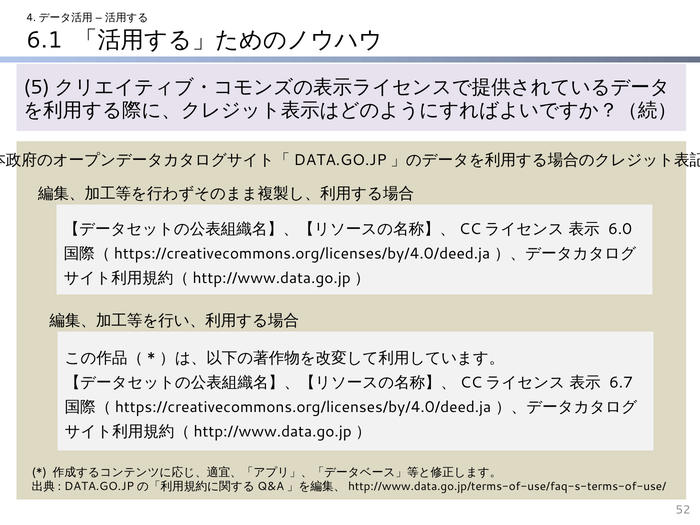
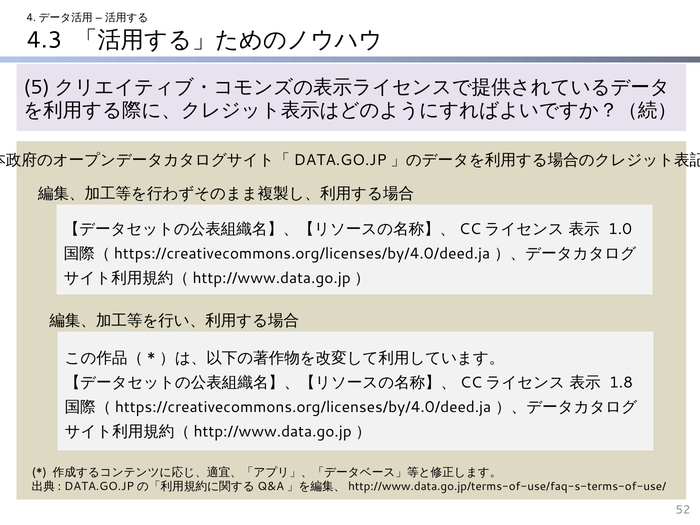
6.1: 6.1 -> 4.3
6.0: 6.0 -> 1.0
6.7: 6.7 -> 1.8
